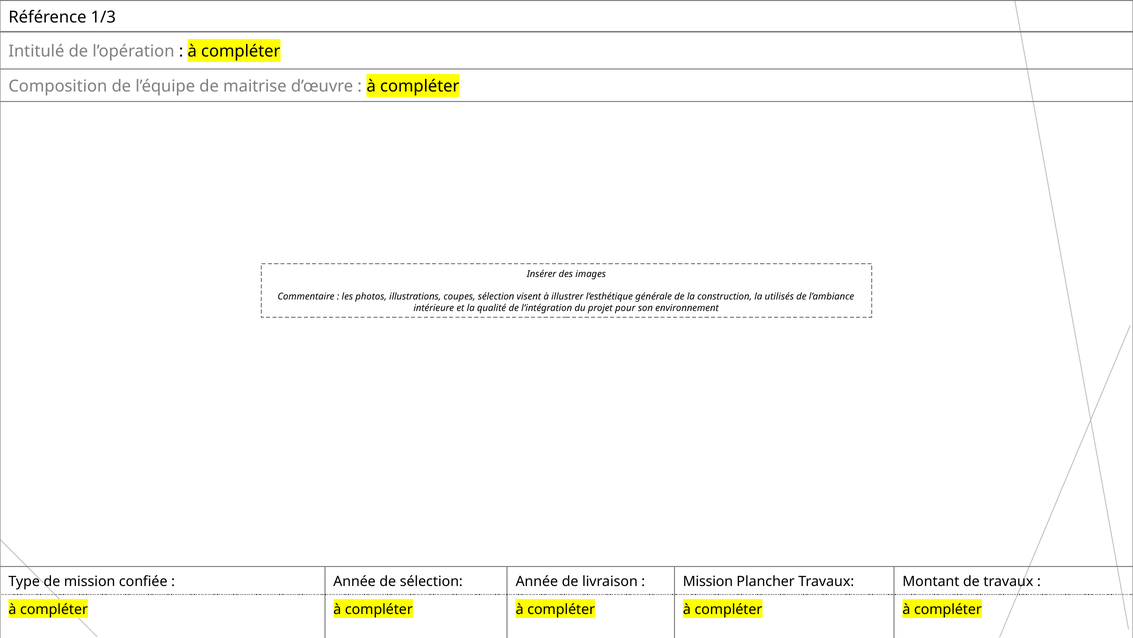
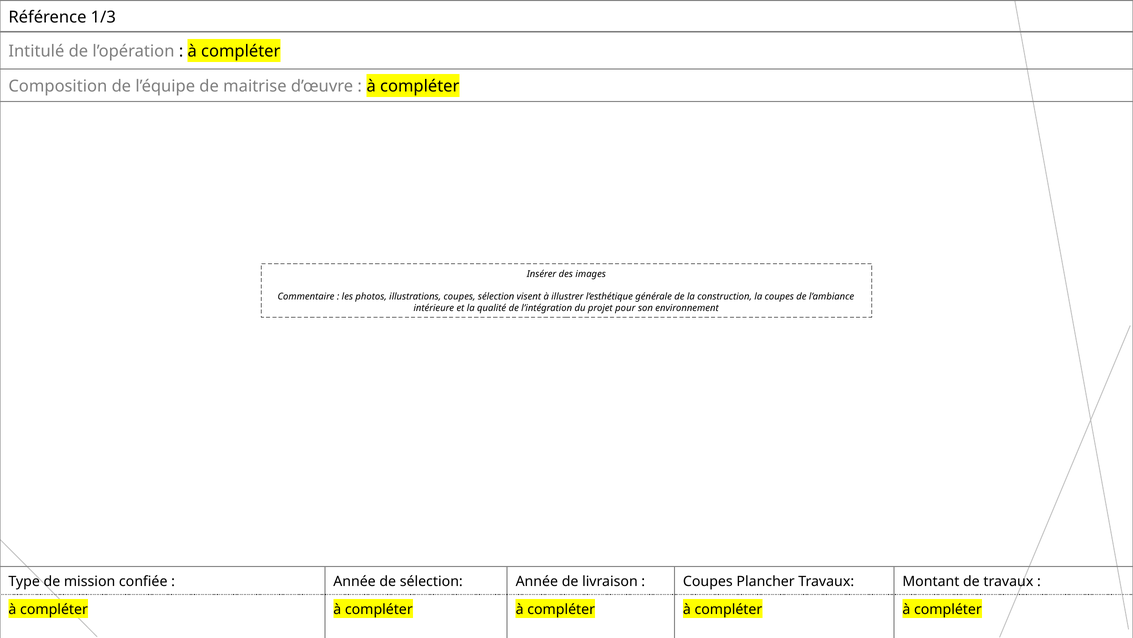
la utilisés: utilisés -> coupes
Mission at (708, 581): Mission -> Coupes
